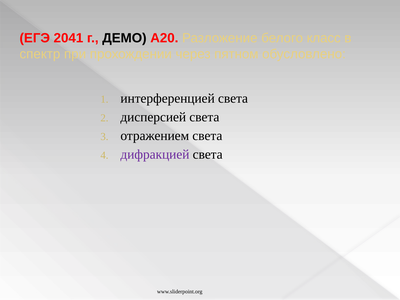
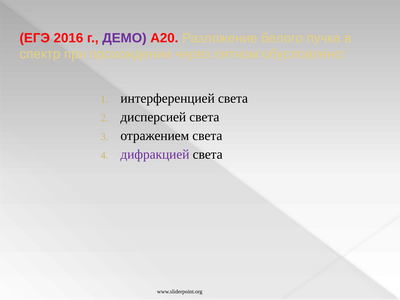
2041: 2041 -> 2016
ДЕМО colour: black -> purple
класс: класс -> пучка
